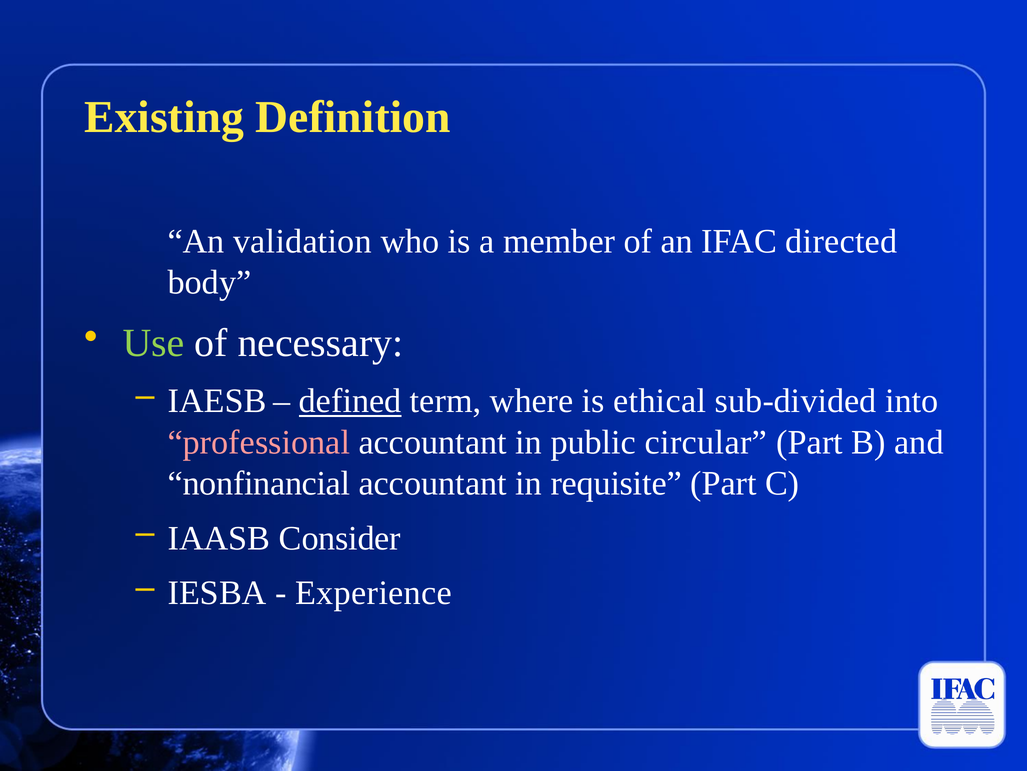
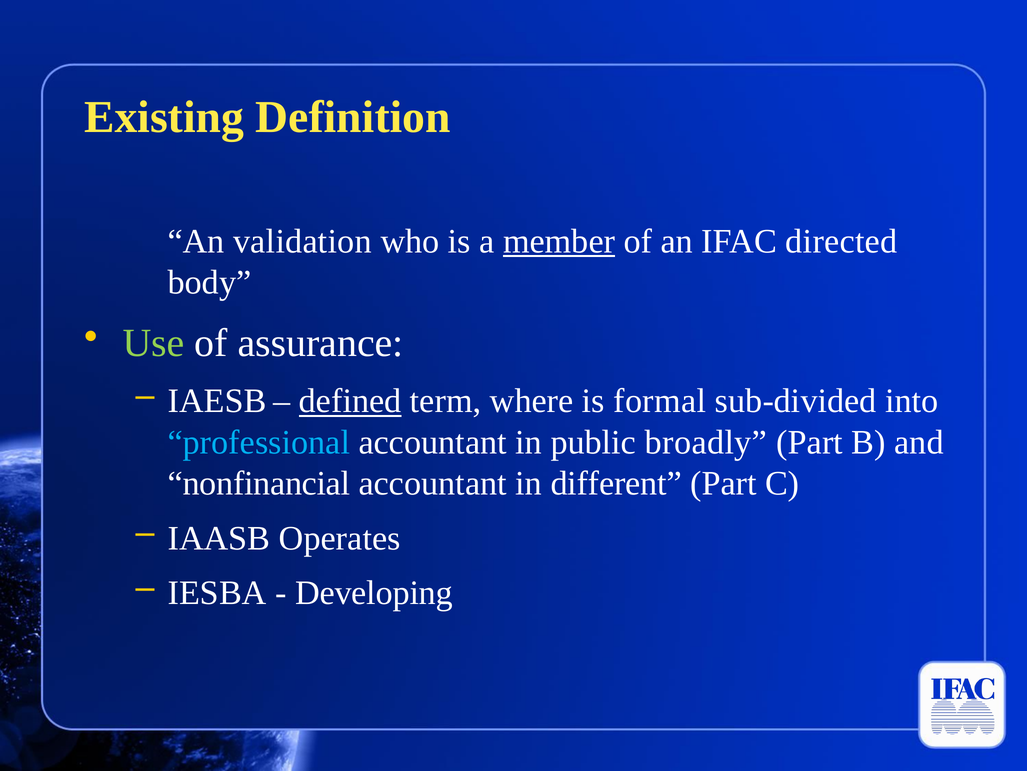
member underline: none -> present
necessary: necessary -> assurance
ethical: ethical -> formal
professional colour: pink -> light blue
circular: circular -> broadly
requisite: requisite -> different
Consider: Consider -> Operates
Experience: Experience -> Developing
